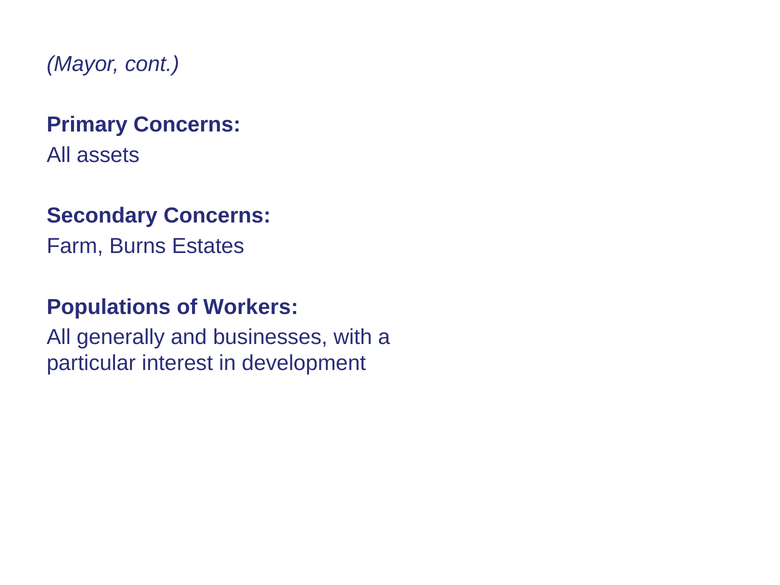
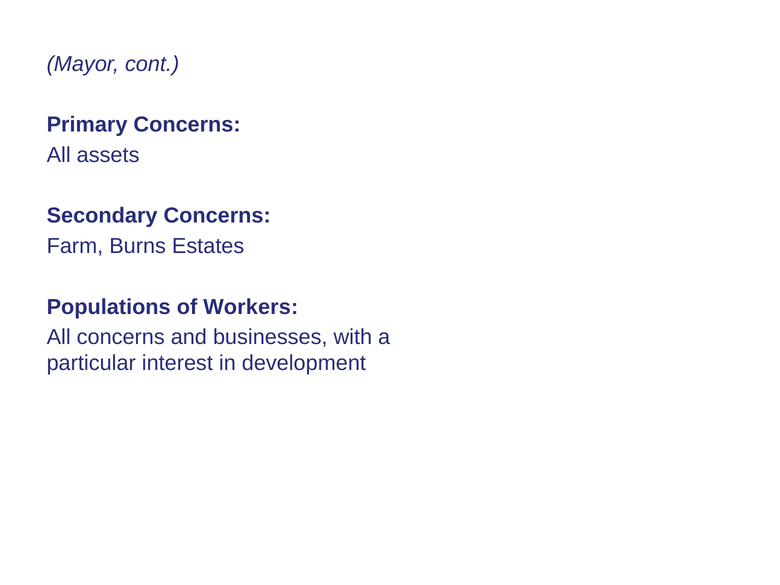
All generally: generally -> concerns
